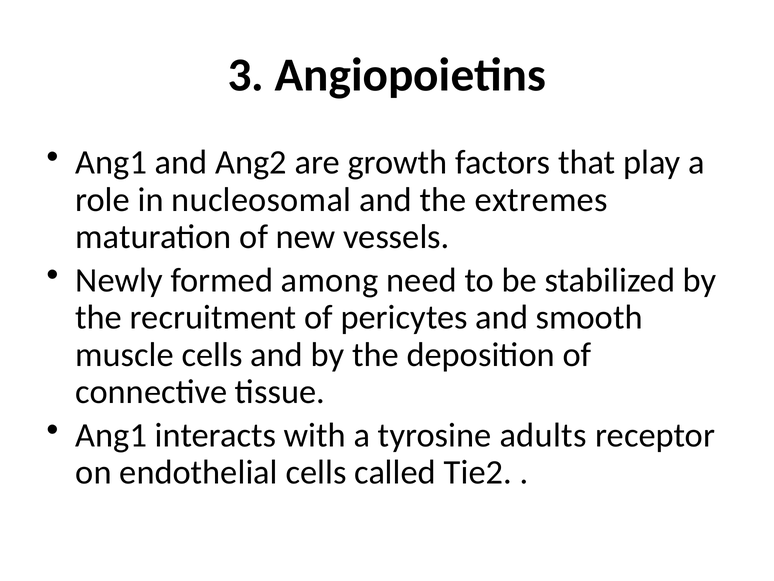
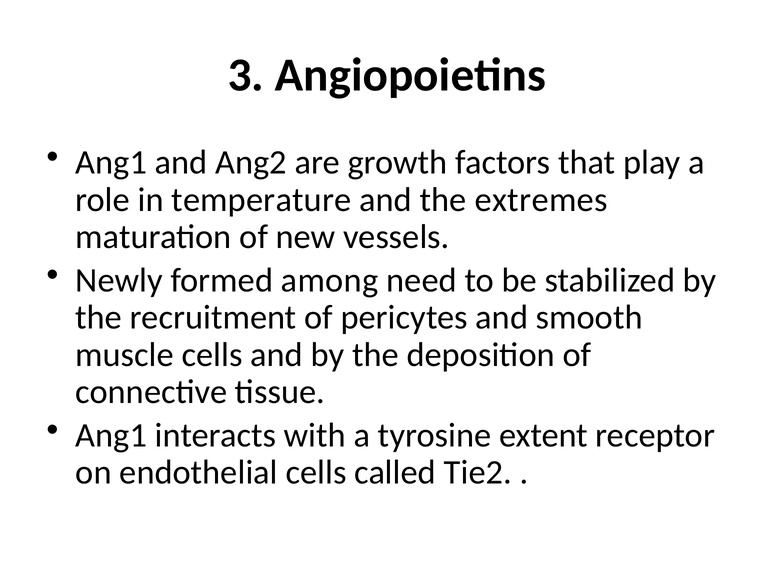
nucleosomal: nucleosomal -> temperature
adults: adults -> extent
